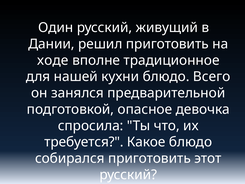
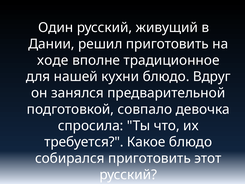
Всего: Всего -> Вдруг
опасное: опасное -> совпало
